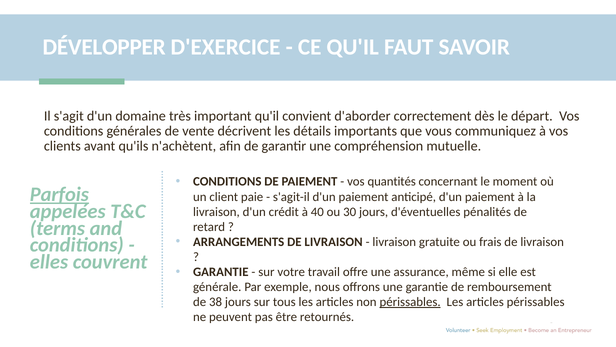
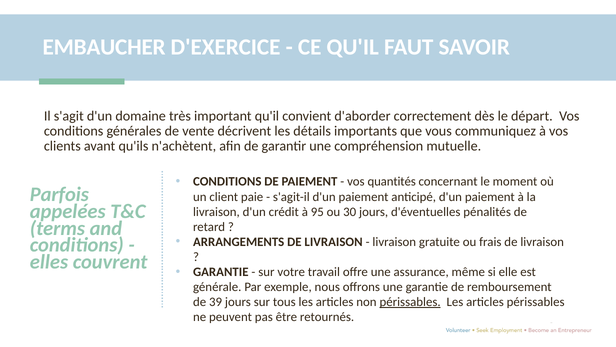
DÉVELOPPER: DÉVELOPPER -> EMBAUCHER
Parfois underline: present -> none
40: 40 -> 95
38: 38 -> 39
